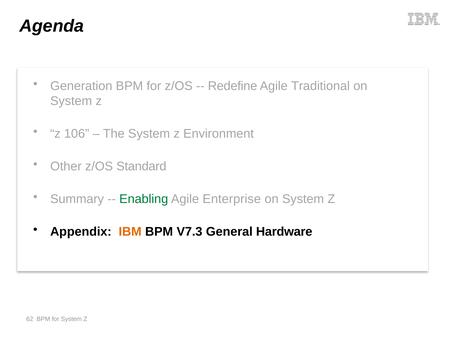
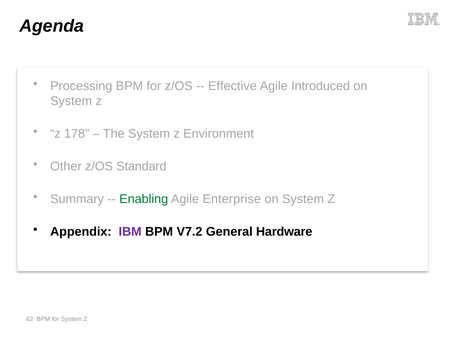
Generation: Generation -> Processing
Redefine: Redefine -> Effective
Traditional: Traditional -> Introduced
106: 106 -> 178
IBM colour: orange -> purple
V7.3: V7.3 -> V7.2
